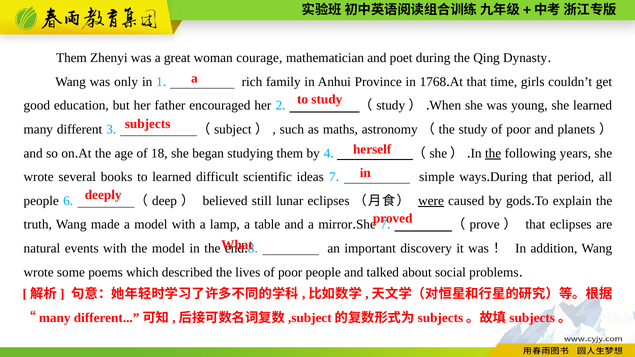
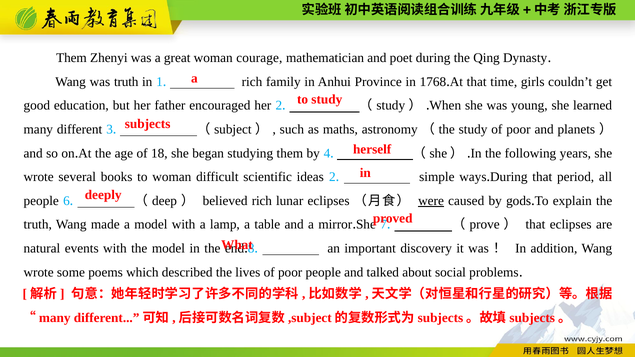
was only: only -> truth
the at (493, 153) underline: present -> none
to learned: learned -> woman
ideas 7: 7 -> 2
believed still: still -> rich
